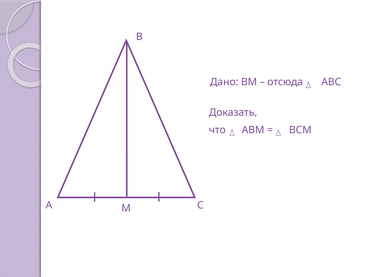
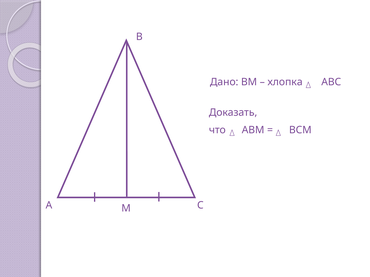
отсюда: отсюда -> хлопка
